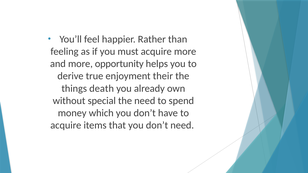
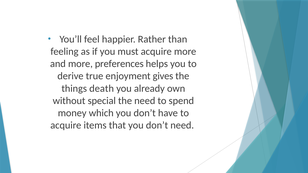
opportunity: opportunity -> preferences
their: their -> gives
